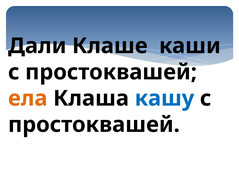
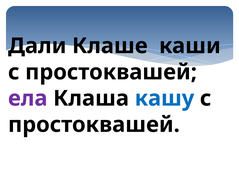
ела colour: orange -> purple
